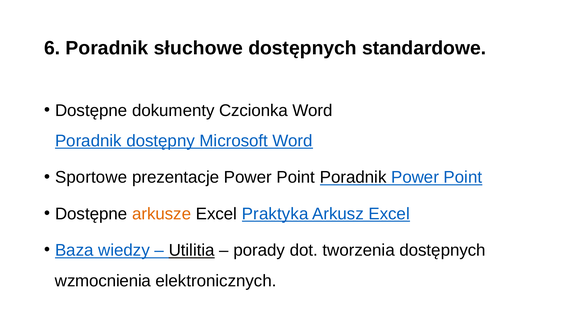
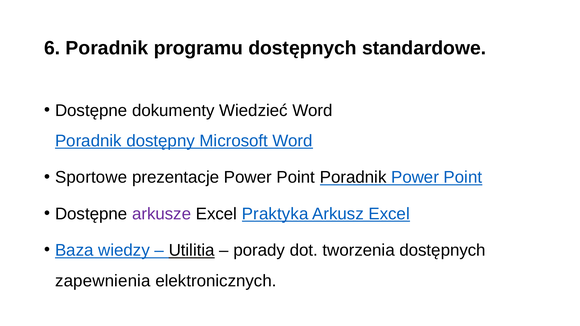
słuchowe: słuchowe -> programu
Czcionka: Czcionka -> Wiedzieć
arkusze colour: orange -> purple
wzmocnienia: wzmocnienia -> zapewnienia
